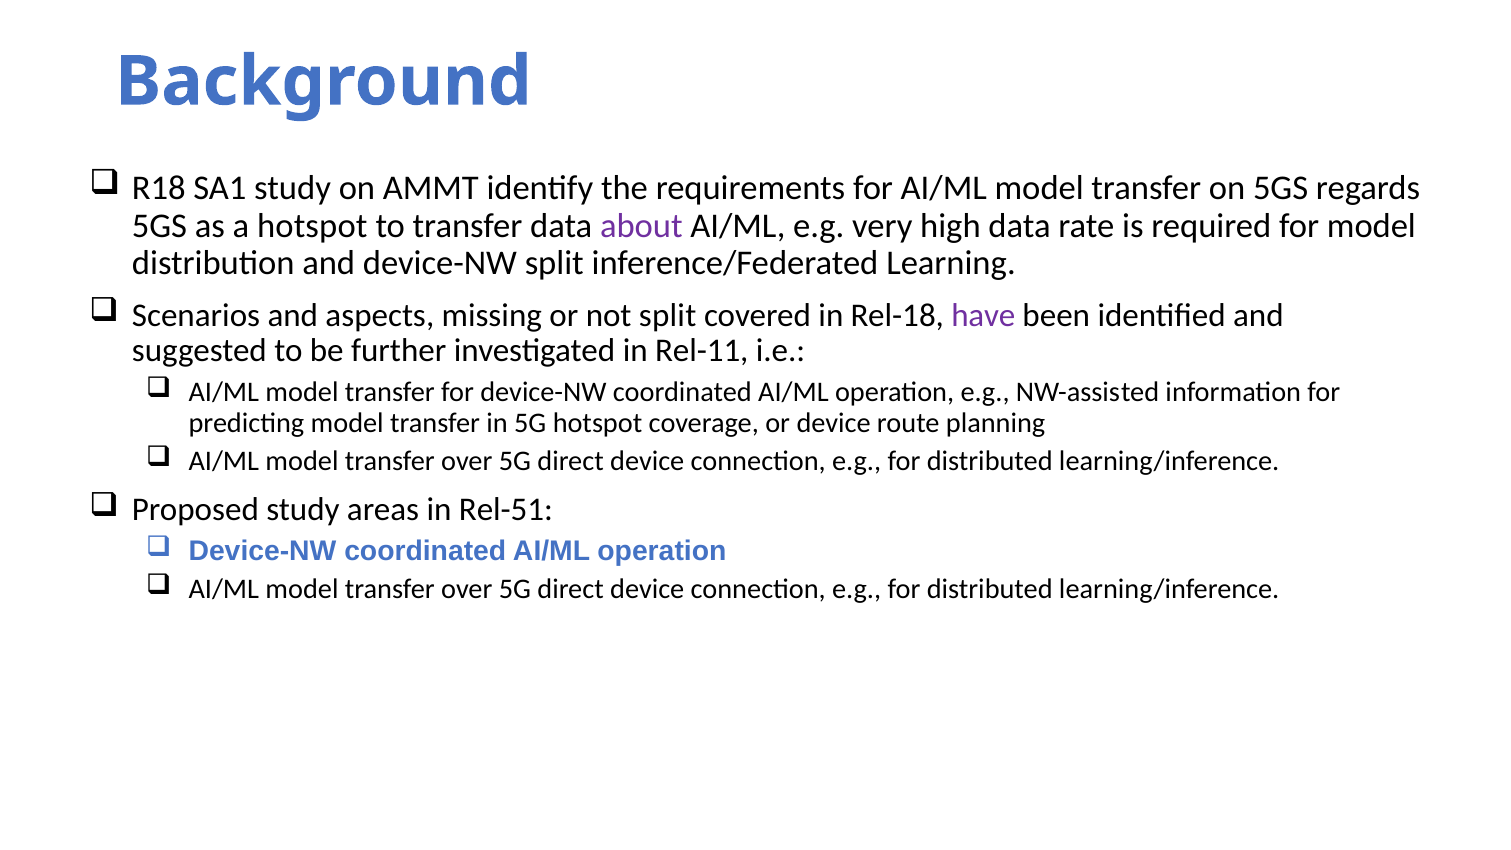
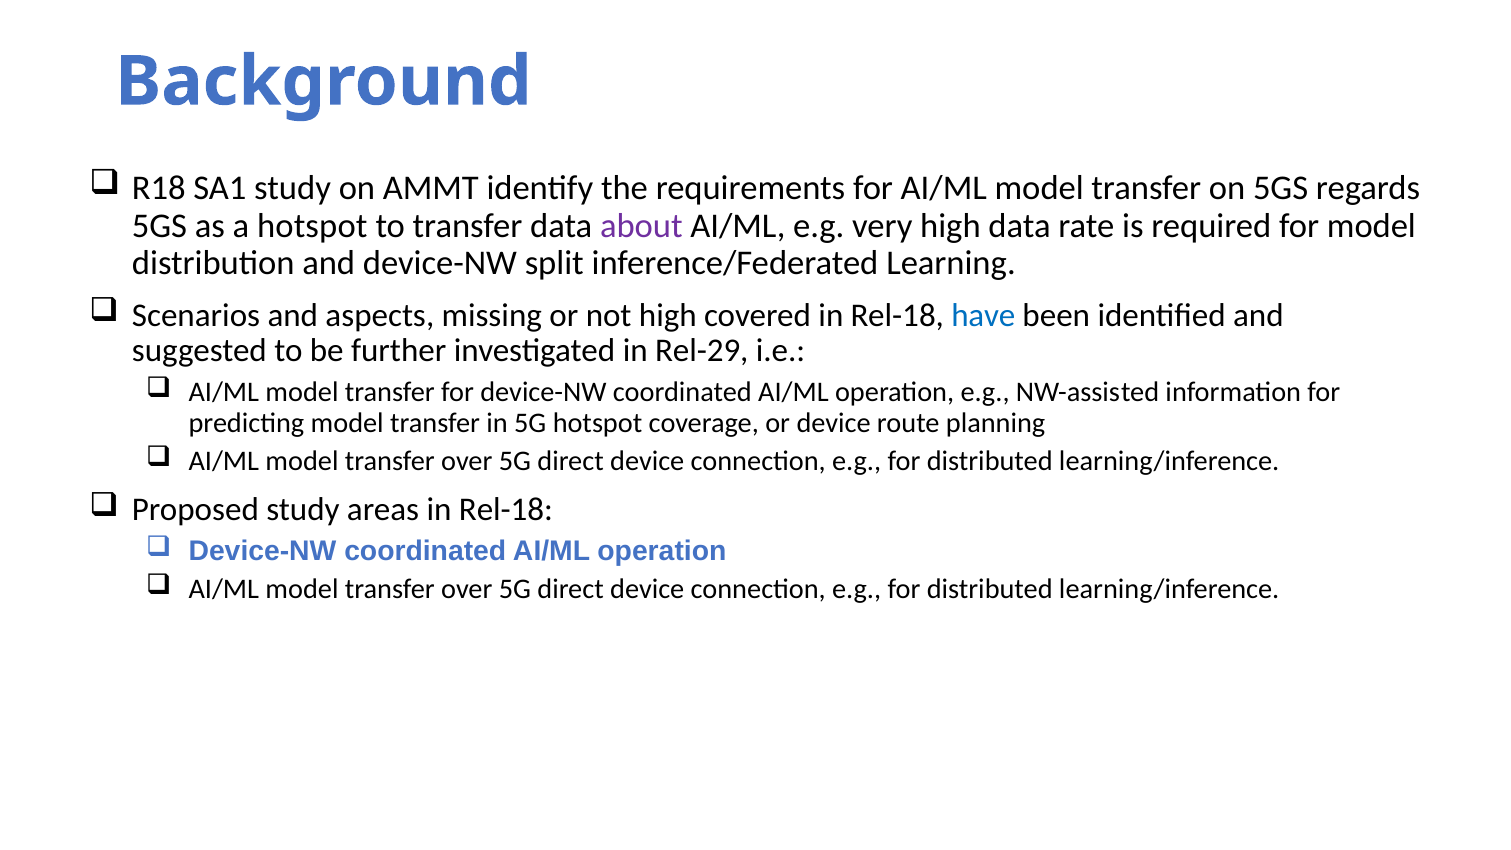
not split: split -> high
have colour: purple -> blue
Rel-11: Rel-11 -> Rel-29
areas in Rel-51: Rel-51 -> Rel-18
